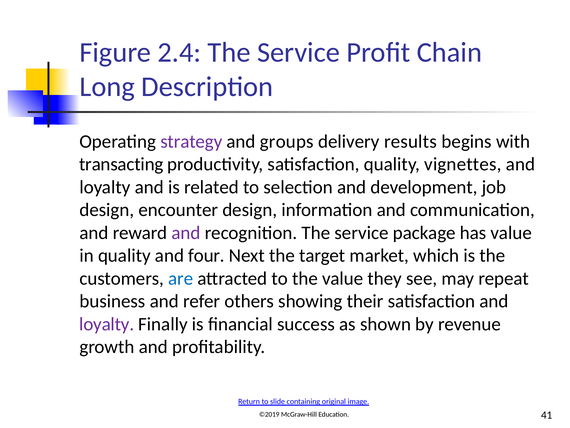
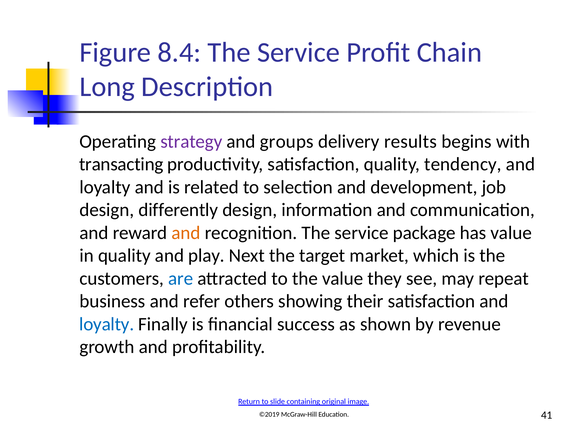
2.4: 2.4 -> 8.4
vignettes: vignettes -> tendency
encounter: encounter -> differently
and at (186, 233) colour: purple -> orange
four: four -> play
loyalty at (107, 324) colour: purple -> blue
